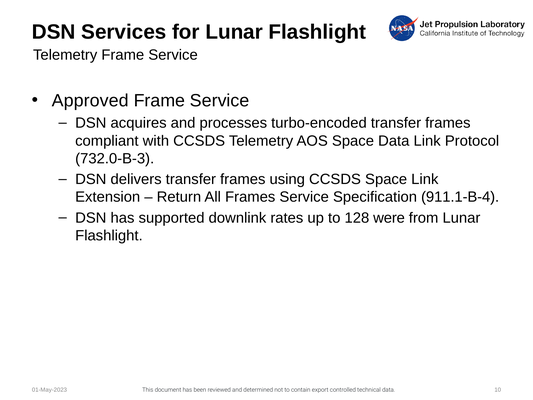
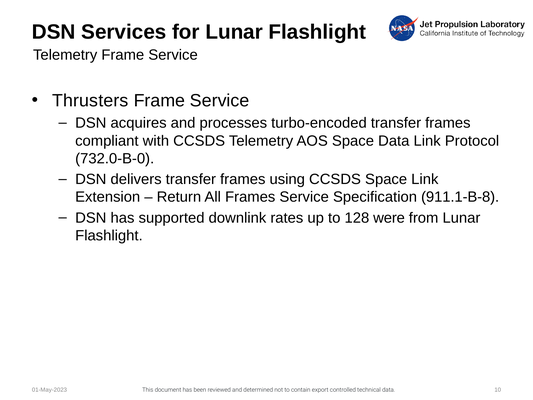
Approved: Approved -> Thrusters
732.0-B-3: 732.0-B-3 -> 732.0-B-0
911.1-B-4: 911.1-B-4 -> 911.1-B-8
